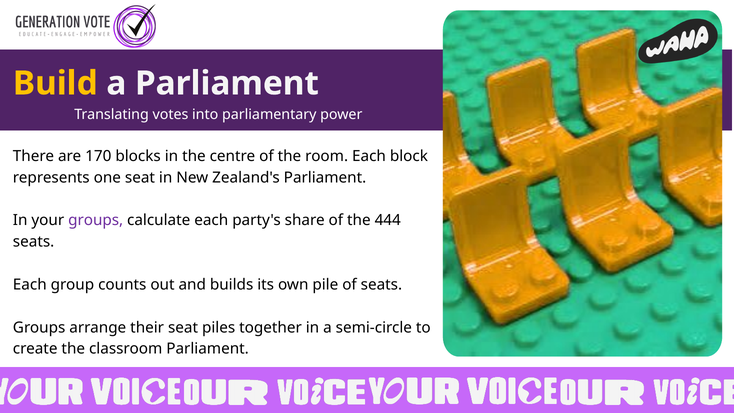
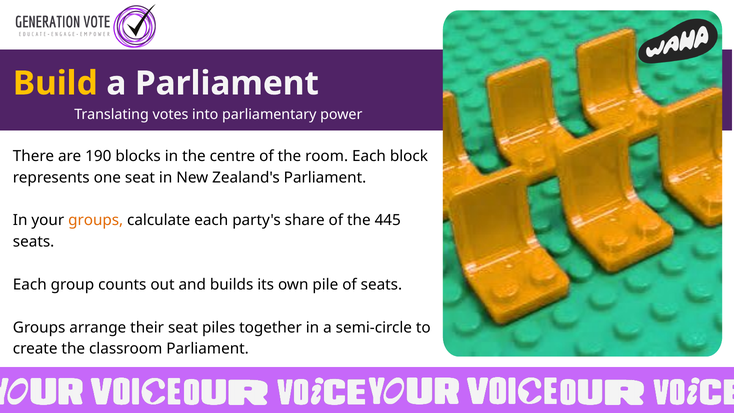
170: 170 -> 190
groups at (96, 220) colour: purple -> orange
444: 444 -> 445
